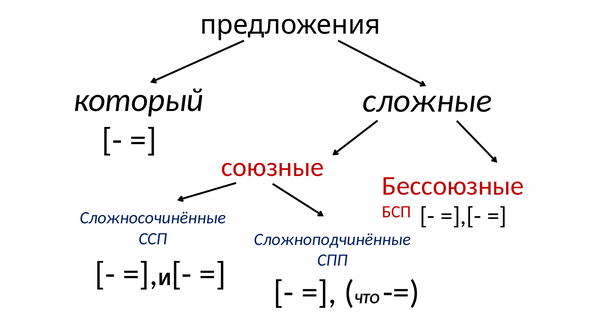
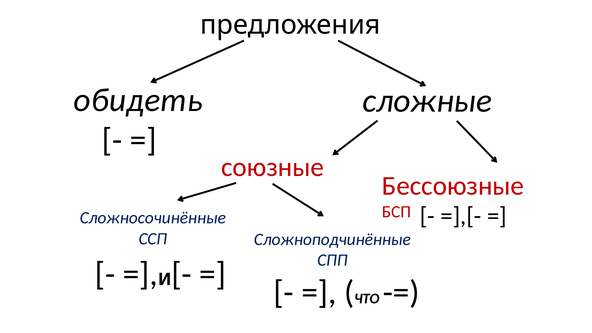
который: который -> обидеть
